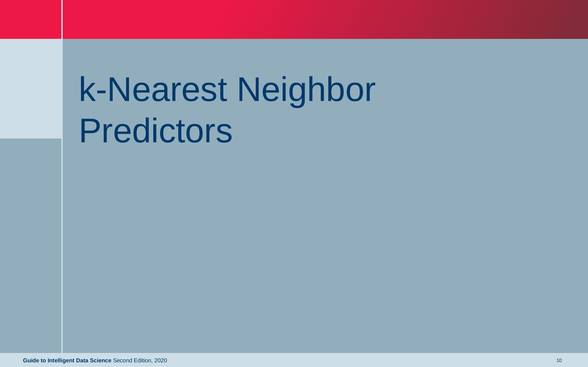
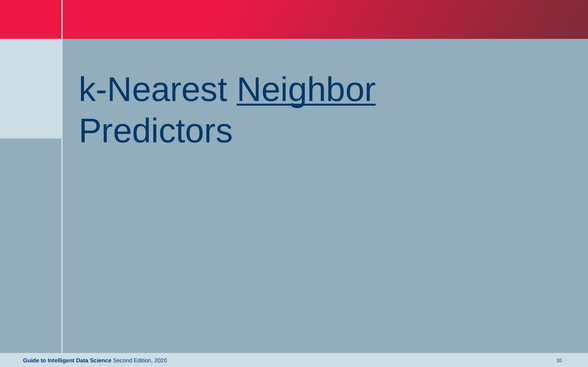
Neighbor underline: none -> present
